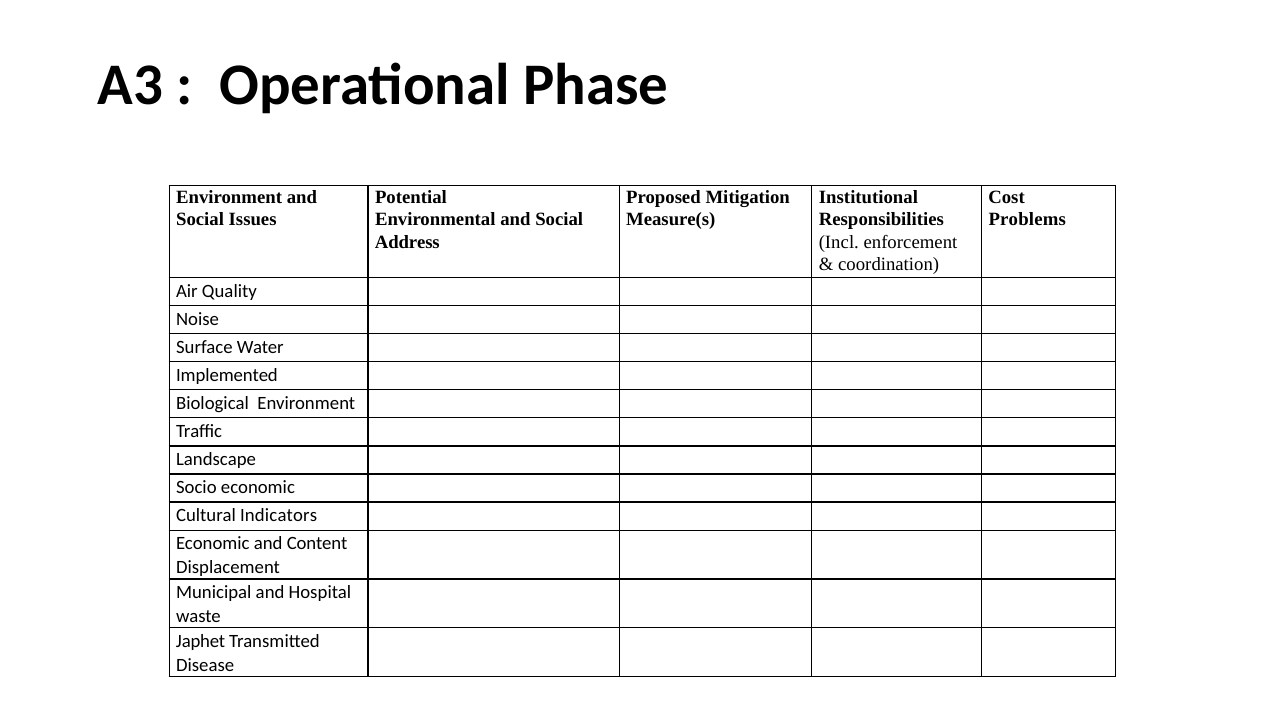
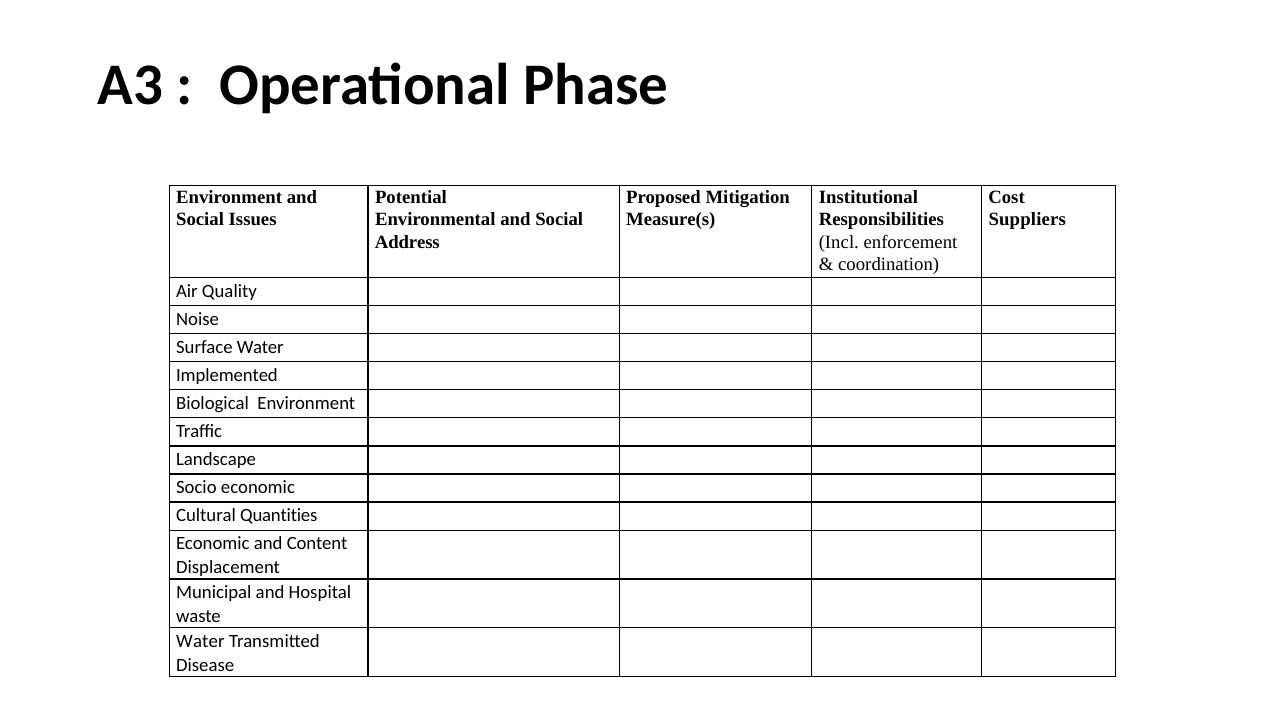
Problems: Problems -> Suppliers
Indicators: Indicators -> Quantities
Japhet at (201, 641): Japhet -> Water
